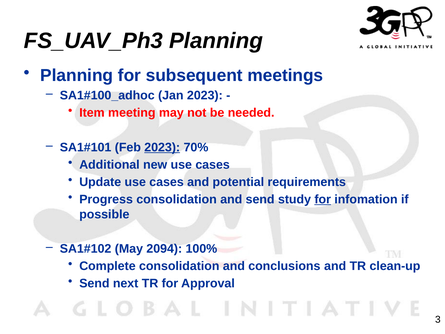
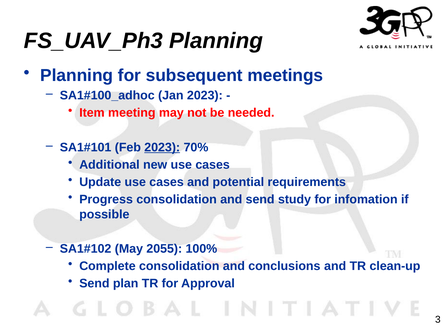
for at (323, 199) underline: present -> none
2094: 2094 -> 2055
next: next -> plan
